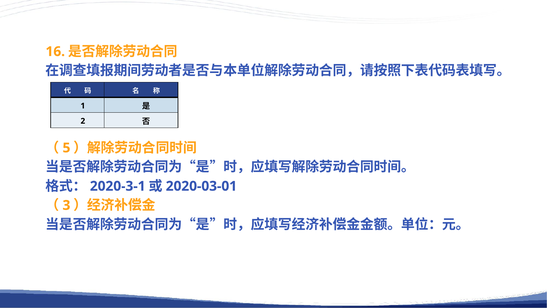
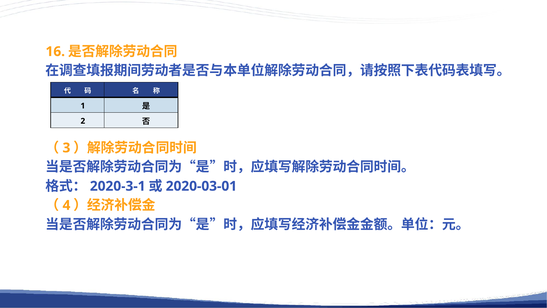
5: 5 -> 3
3: 3 -> 4
